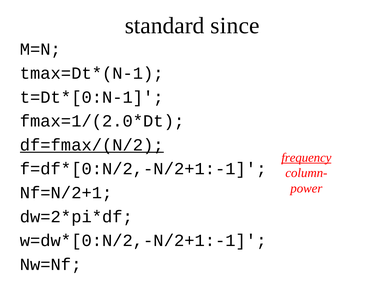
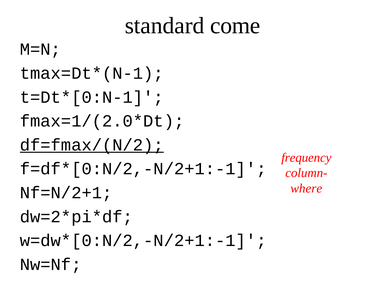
since: since -> come
frequency underline: present -> none
power: power -> where
